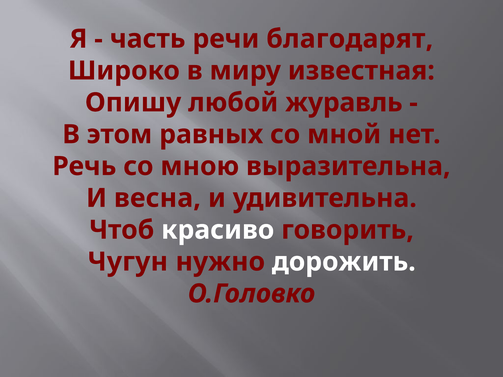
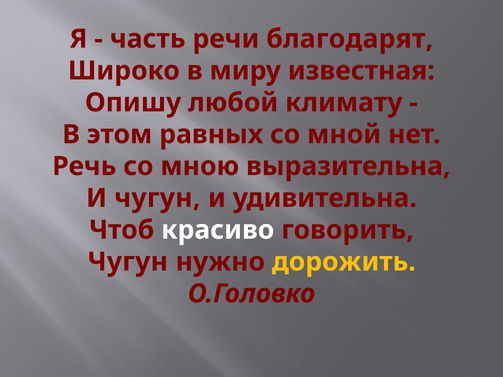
журавль: журавль -> климату
И весна: весна -> чугун
дорожить colour: white -> yellow
